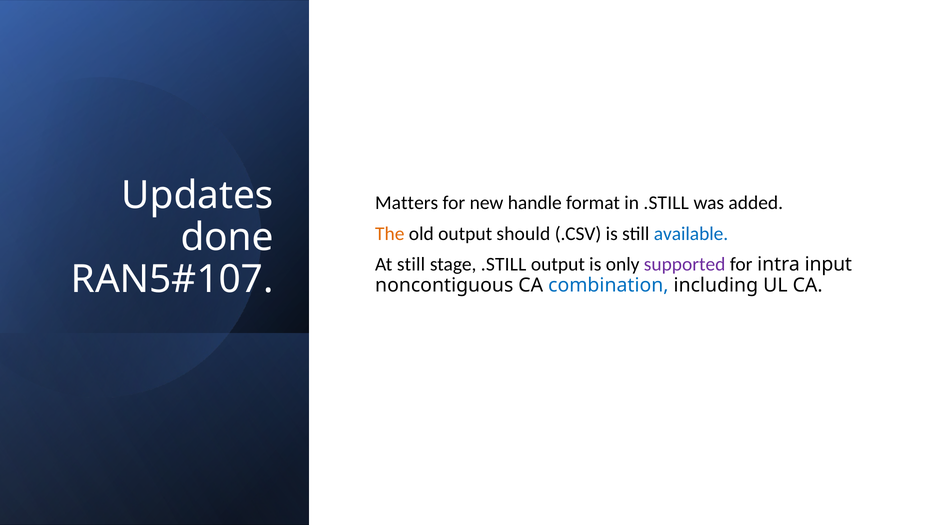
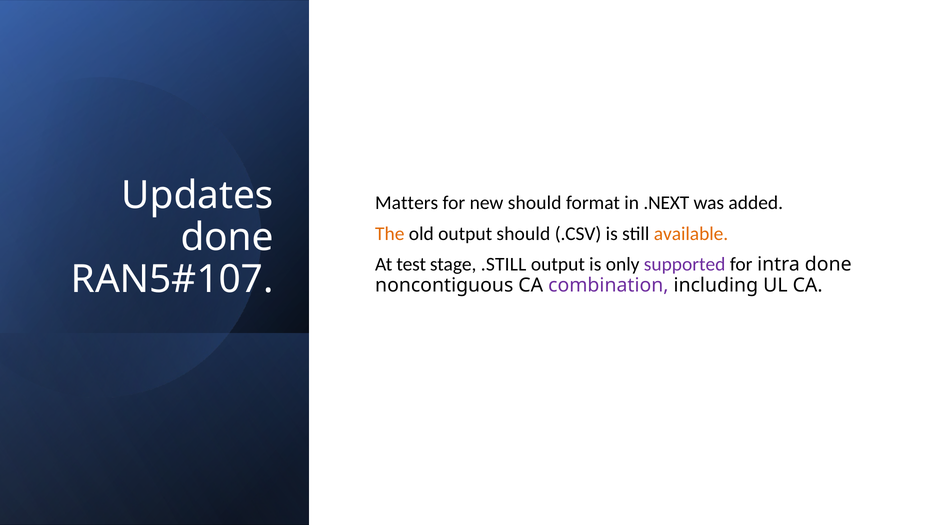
new handle: handle -> should
in .STILL: .STILL -> .NEXT
available colour: blue -> orange
At still: still -> test
intra input: input -> done
combination colour: blue -> purple
